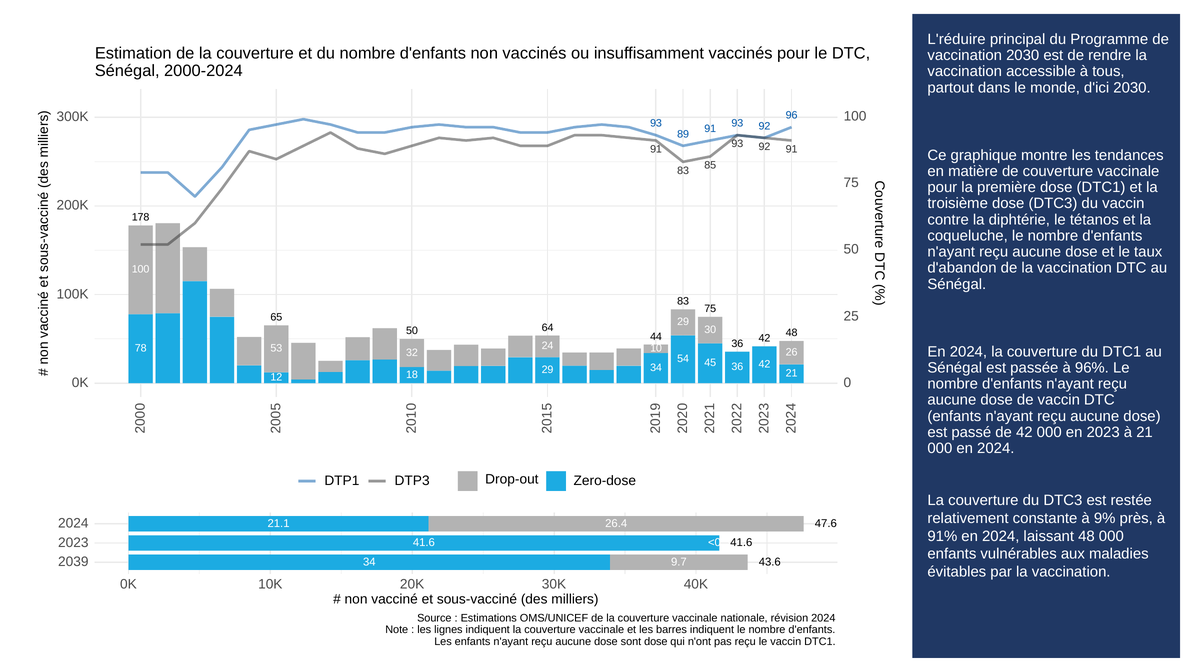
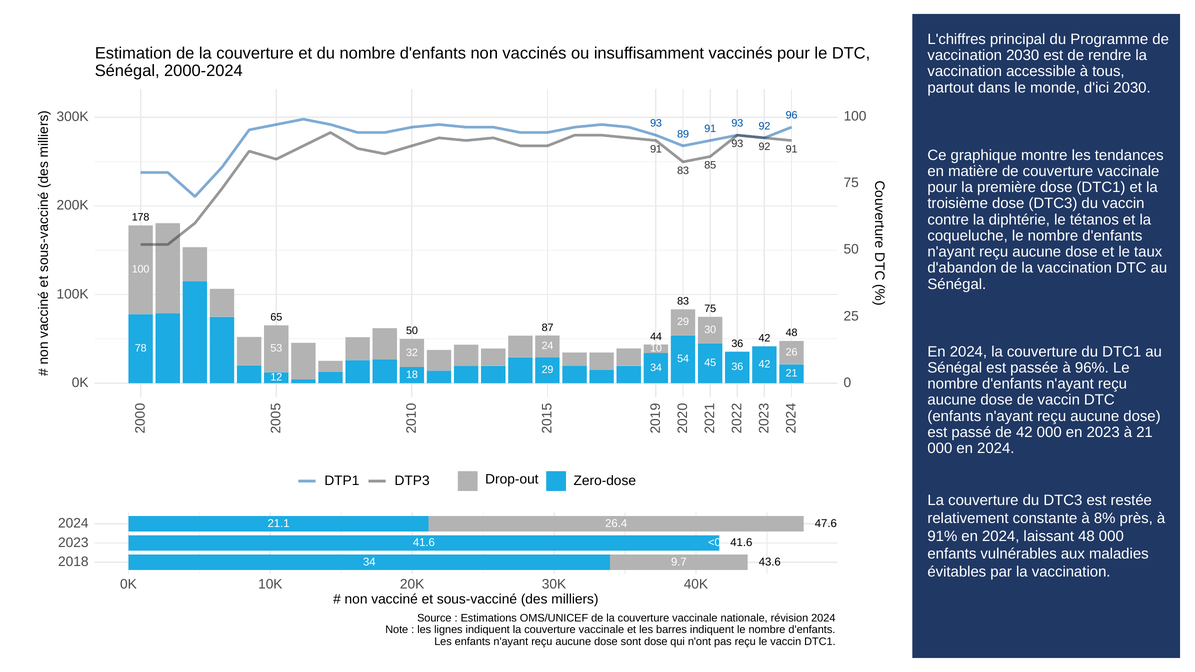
L'réduire: L'réduire -> L'chiffres
64: 64 -> 87
9%: 9% -> 8%
2039: 2039 -> 2018
